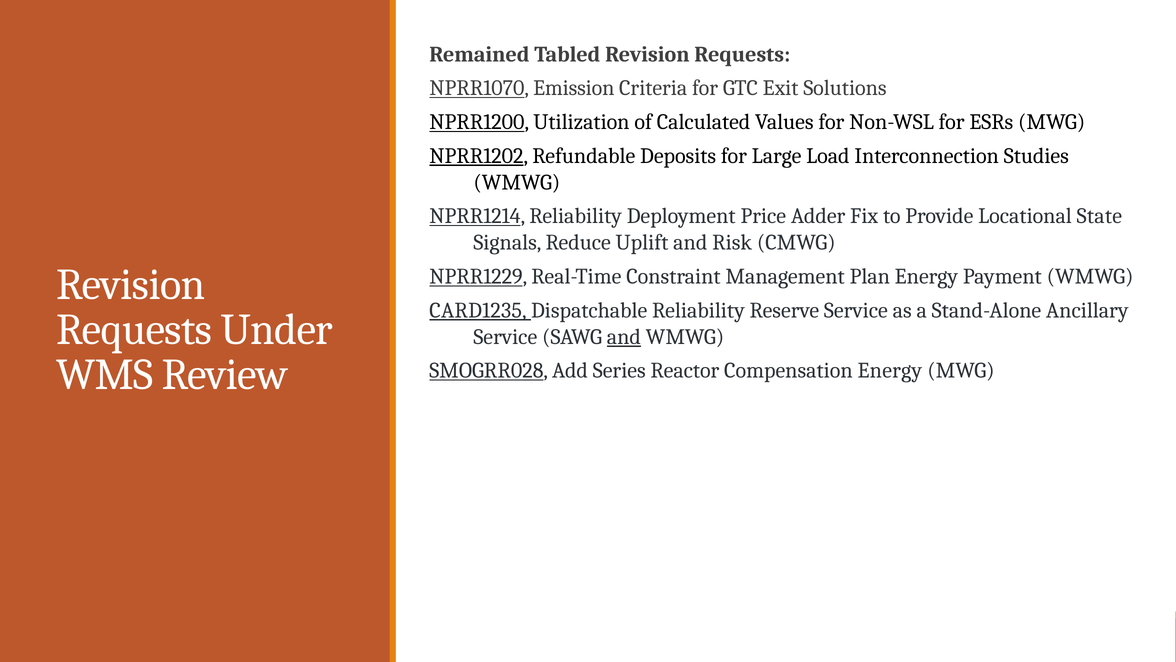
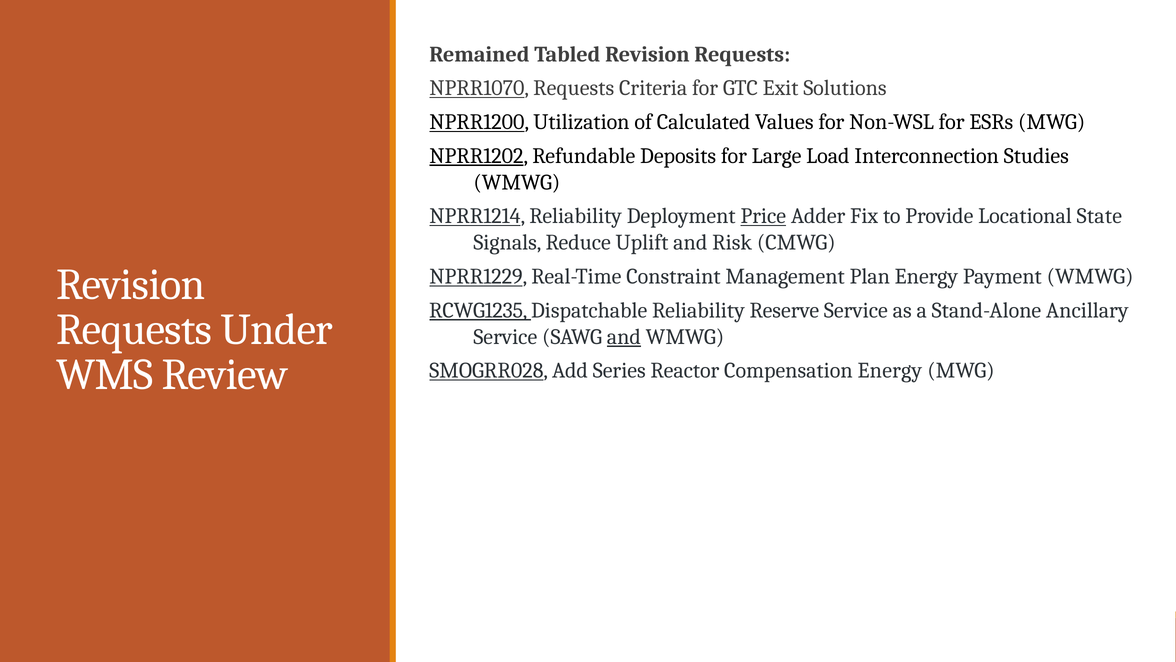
NPRR1070 Emission: Emission -> Requests
Price underline: none -> present
CARD1235: CARD1235 -> RCWG1235
